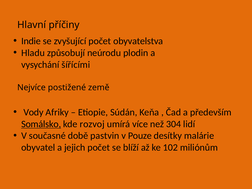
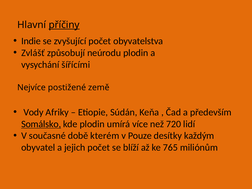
příčiny underline: none -> present
Hladu: Hladu -> Zvlášť
kde rozvoj: rozvoj -> plodin
304: 304 -> 720
pastvin: pastvin -> kterém
malárie: malárie -> každým
102: 102 -> 765
